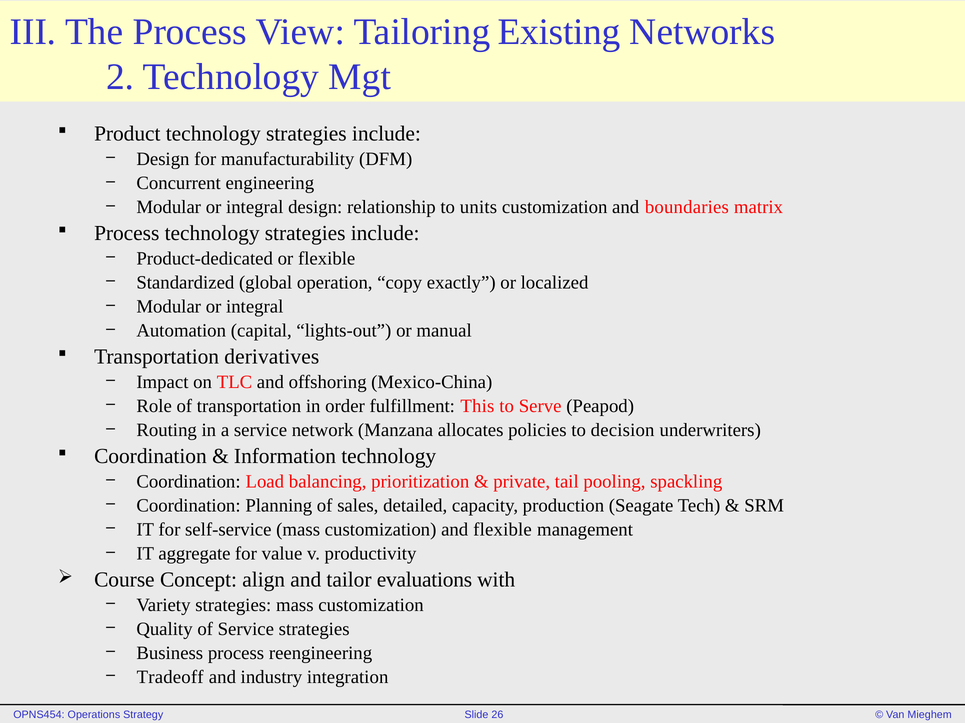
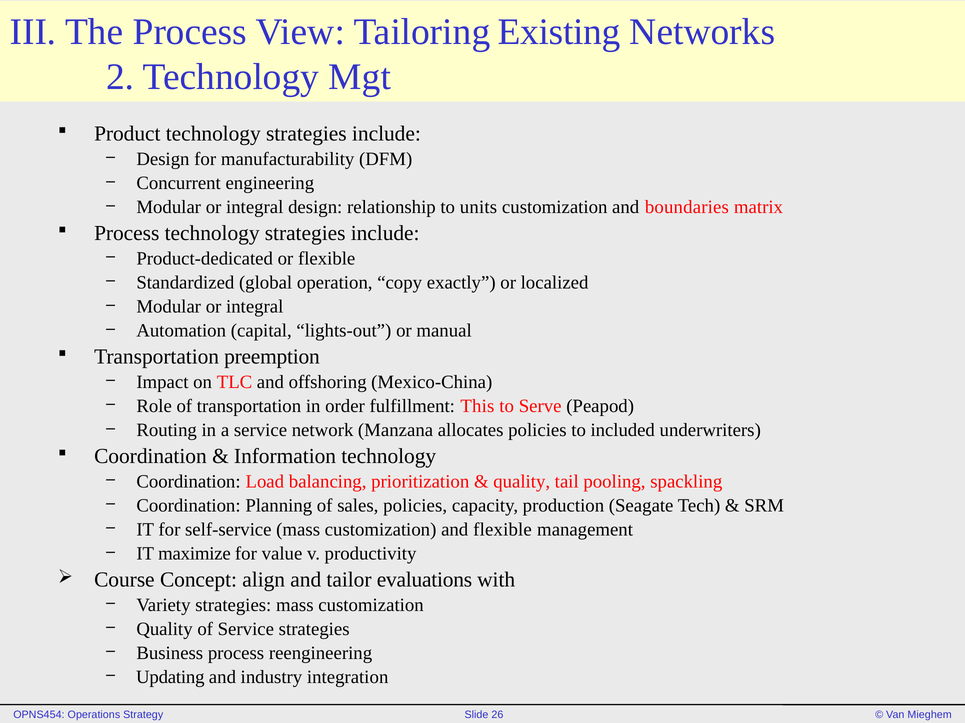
derivatives: derivatives -> preemption
decision: decision -> included
private at (522, 482): private -> quality
sales detailed: detailed -> policies
aggregate: aggregate -> maximize
Tradeoff: Tradeoff -> Updating
